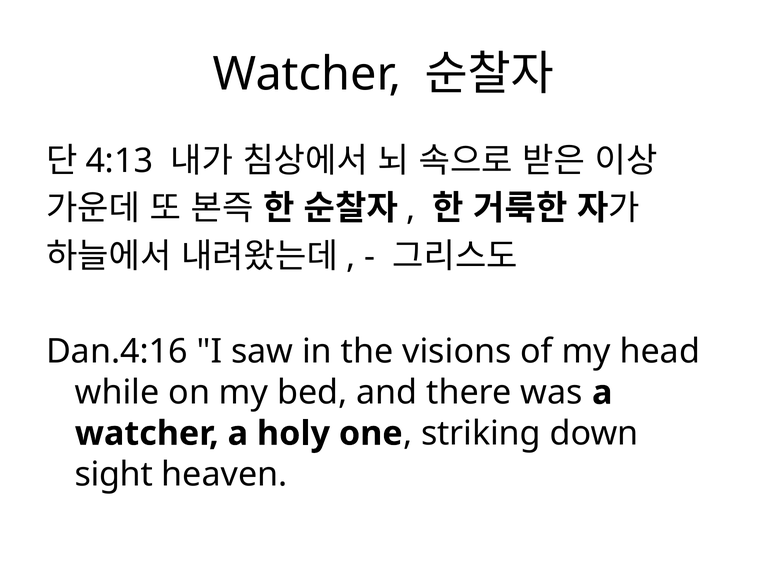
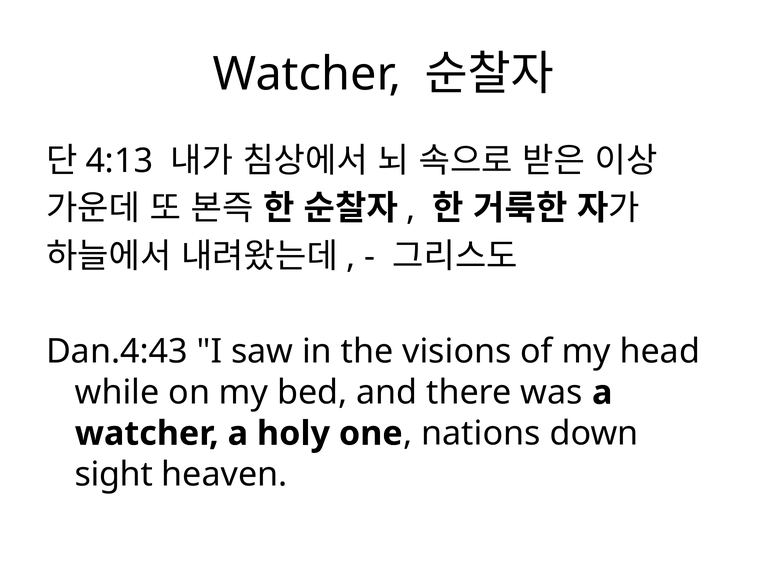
Dan.4:16: Dan.4:16 -> Dan.4:43
striking: striking -> nations
